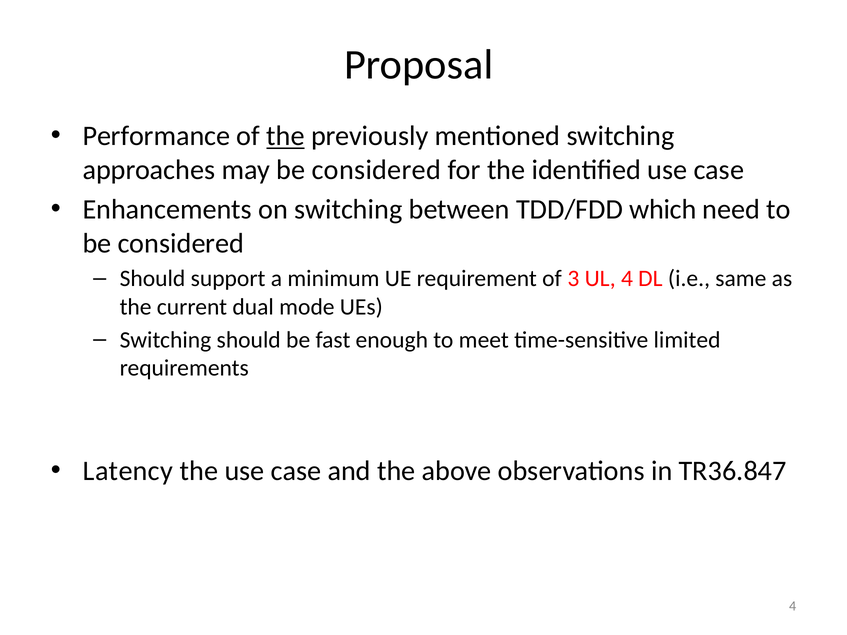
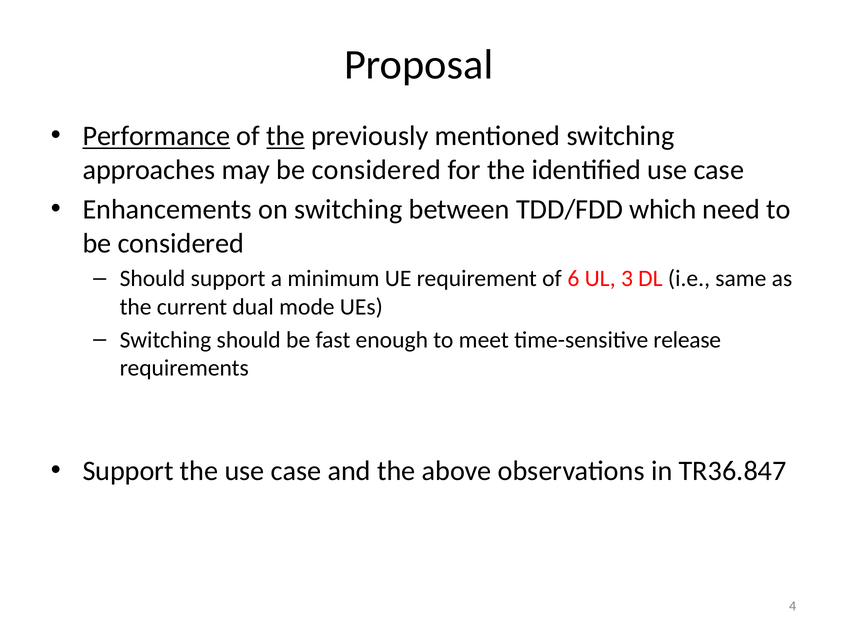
Performance underline: none -> present
3: 3 -> 6
UL 4: 4 -> 3
limited: limited -> release
Latency at (128, 471): Latency -> Support
